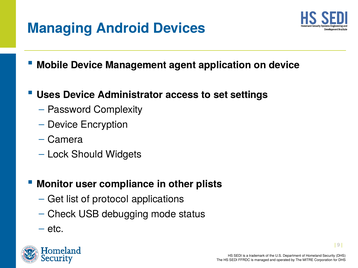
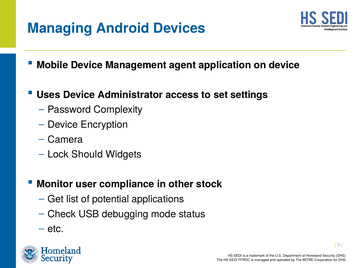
plists: plists -> stock
protocol: protocol -> potential
